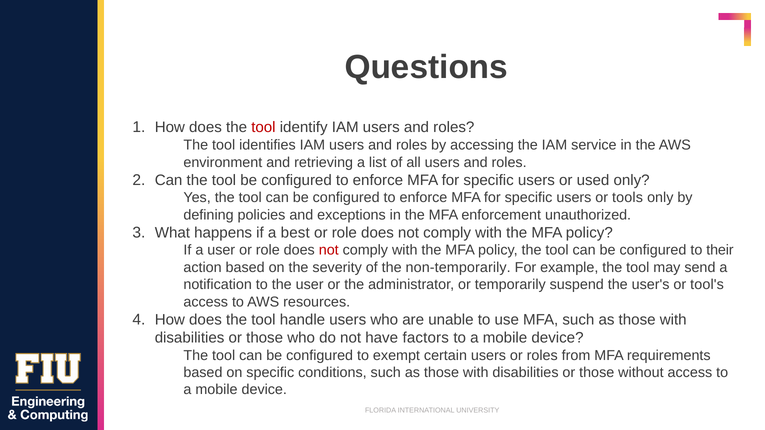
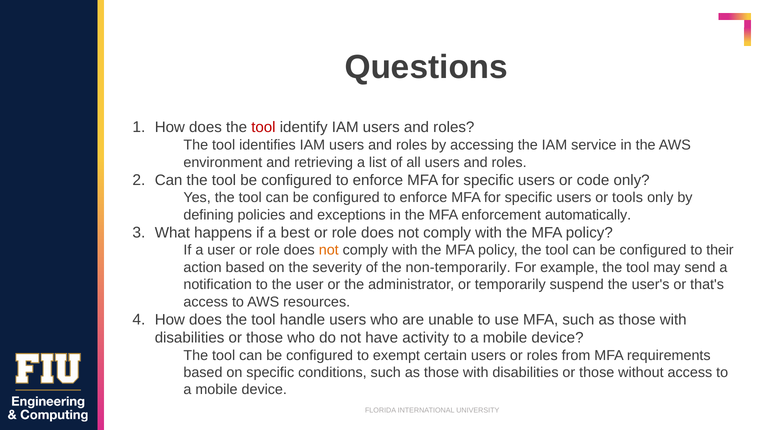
used: used -> code
unauthorized: unauthorized -> automatically
not at (329, 250) colour: red -> orange
tool's: tool's -> that's
factors: factors -> activity
